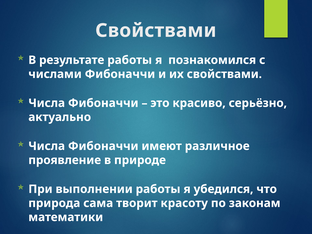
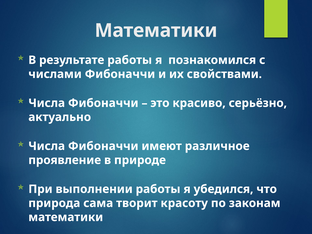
Свойствами at (156, 31): Свойствами -> Математики
